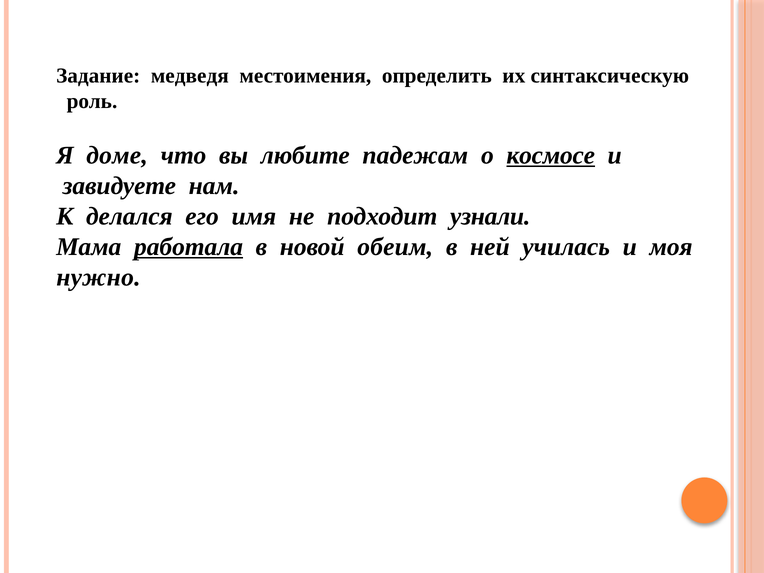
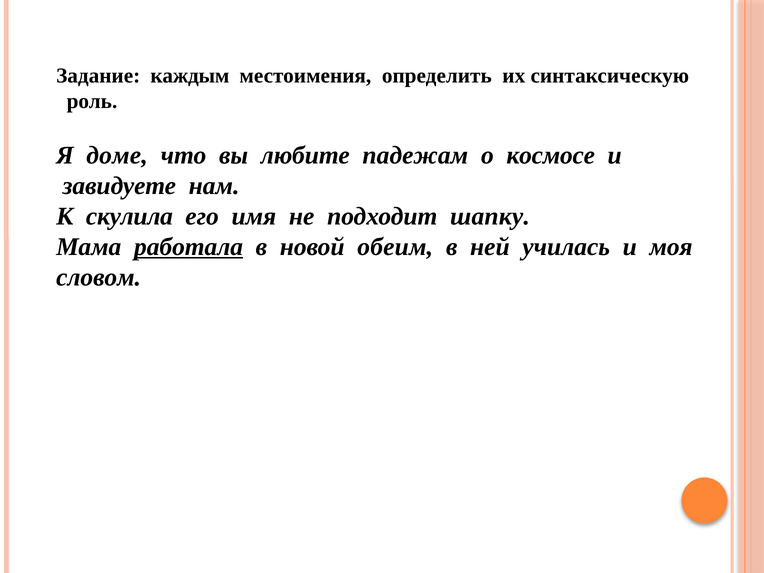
медведя: медведя -> каждым
космосе underline: present -> none
делался: делался -> скулила
узнали: узнали -> шапку
нужно: нужно -> словом
